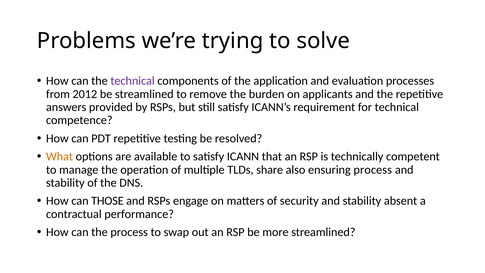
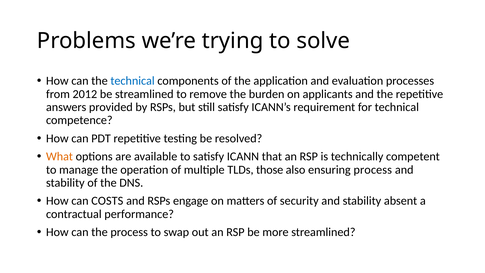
technical at (133, 81) colour: purple -> blue
share: share -> those
THOSE: THOSE -> COSTS
